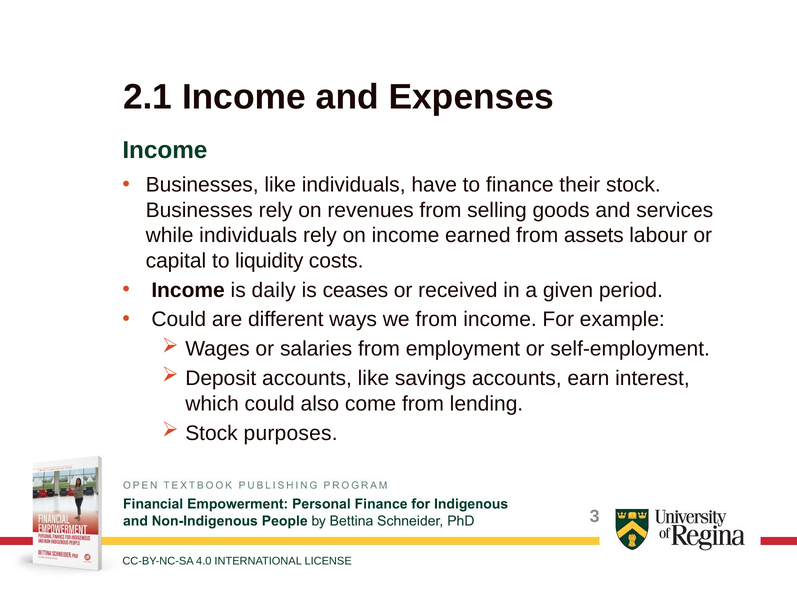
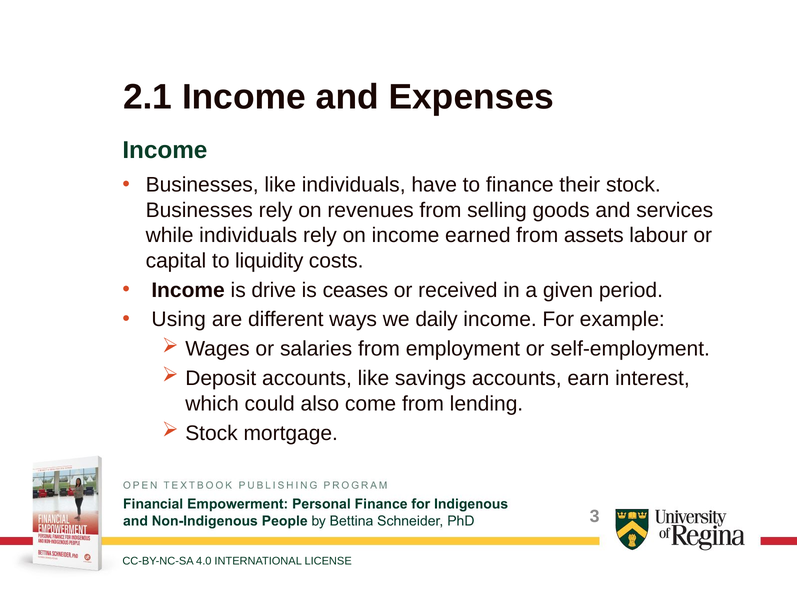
daily: daily -> drive
Could at (179, 319): Could -> Using
we from: from -> daily
purposes: purposes -> mortgage
